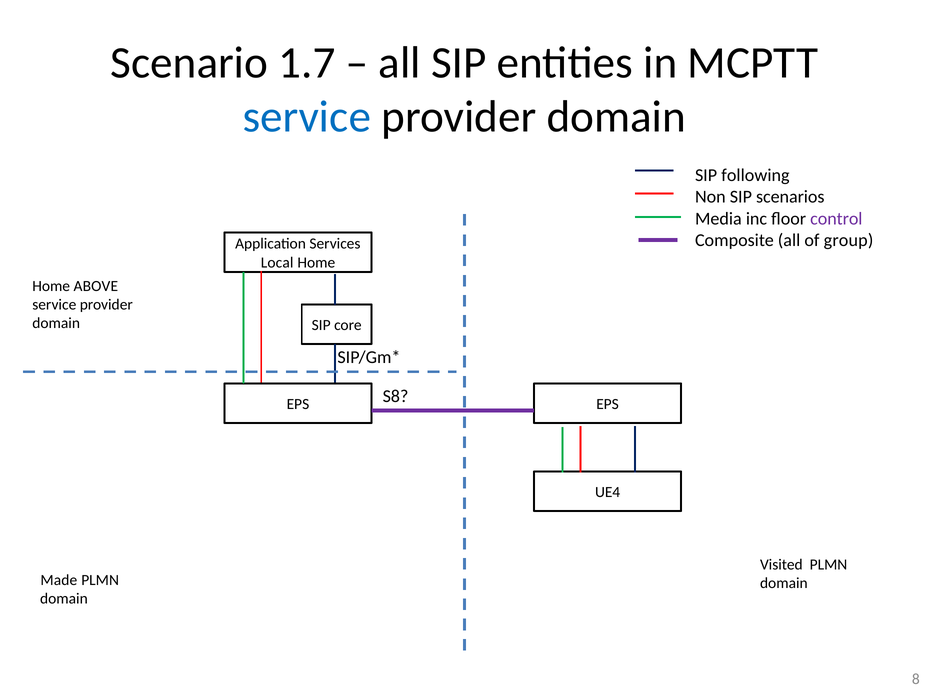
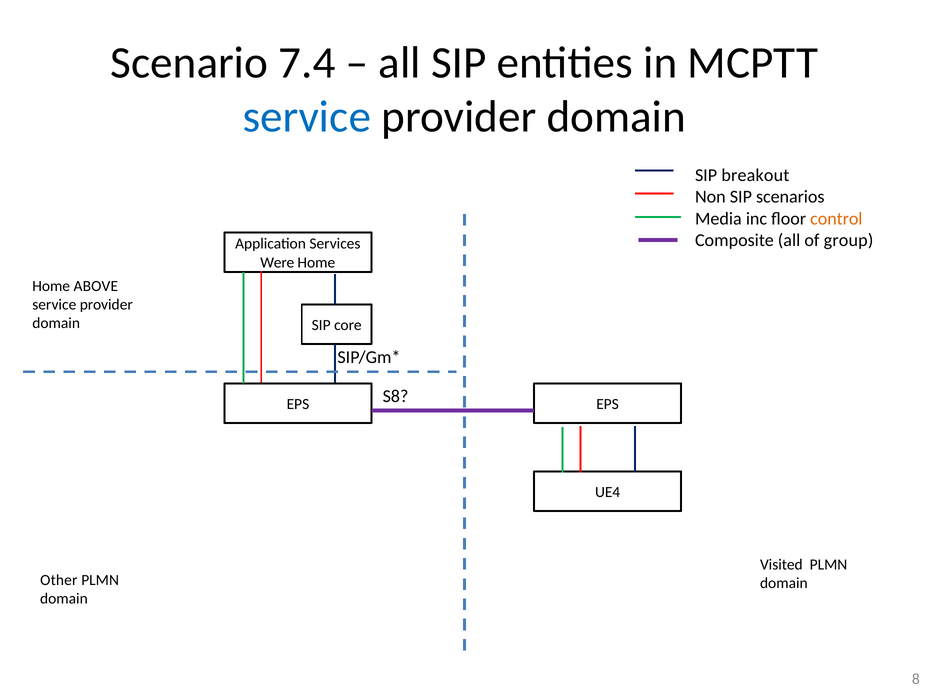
1.7: 1.7 -> 7.4
following: following -> breakout
control colour: purple -> orange
Local: Local -> Were
Made: Made -> Other
